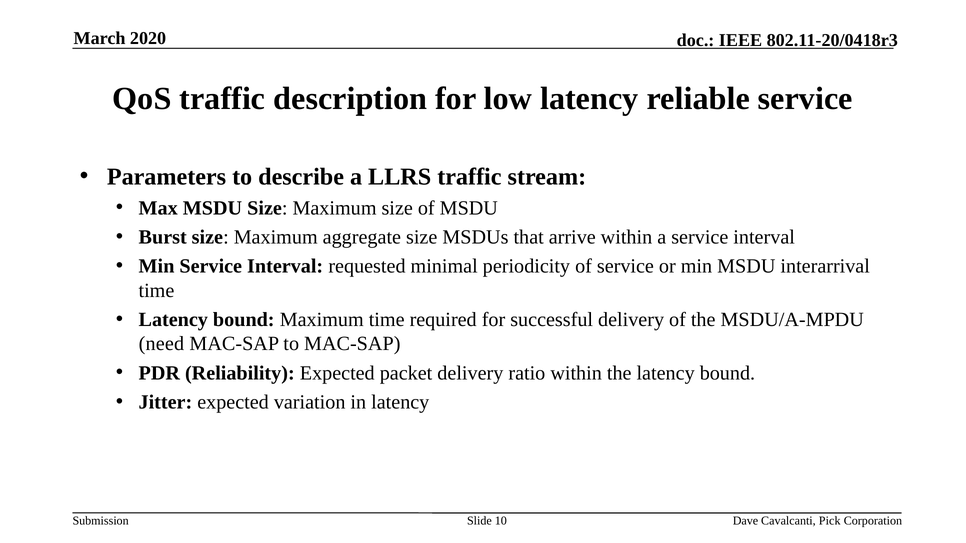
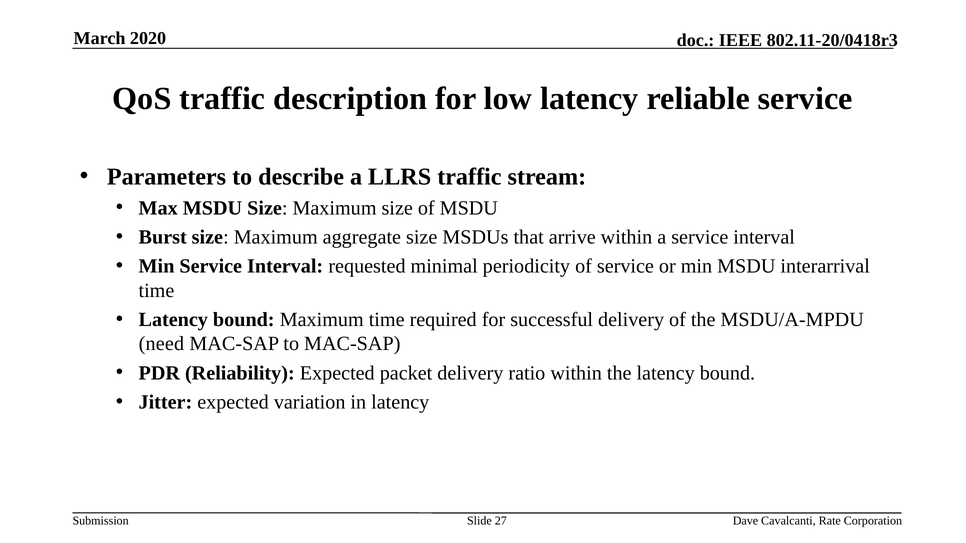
10: 10 -> 27
Pick: Pick -> Rate
